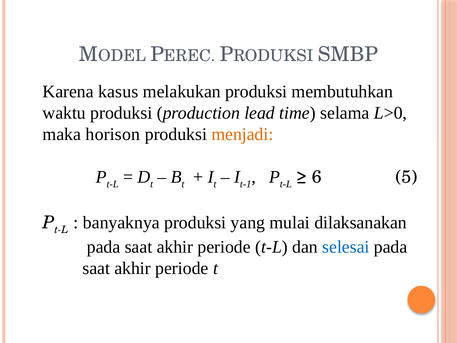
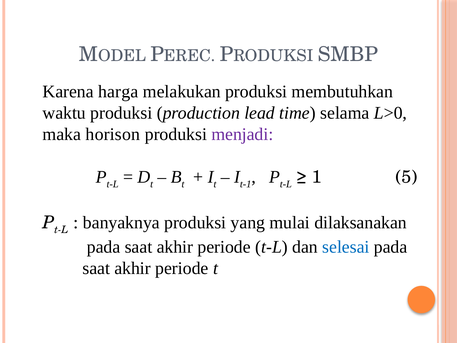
kasus: kasus -> harga
menjadi colour: orange -> purple
6: 6 -> 1
